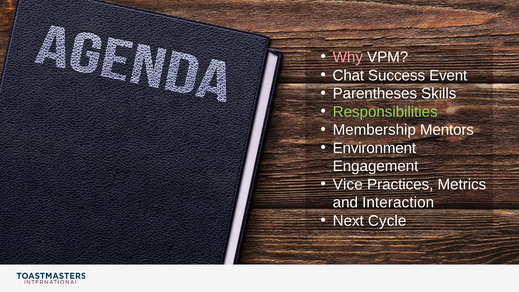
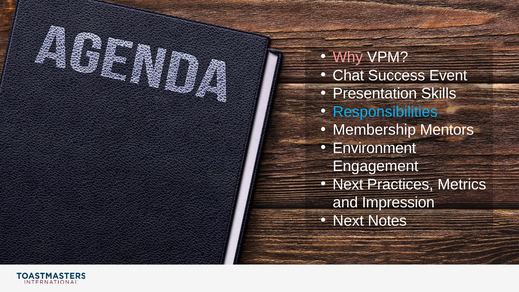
Parentheses: Parentheses -> Presentation
Responsibilities colour: light green -> light blue
Vice at (348, 184): Vice -> Next
Interaction: Interaction -> Impression
Cycle: Cycle -> Notes
